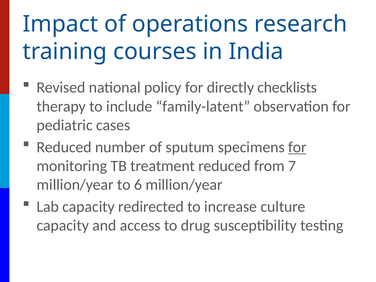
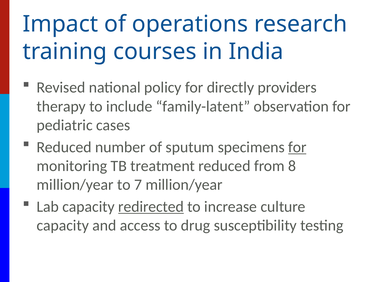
checklists: checklists -> providers
7: 7 -> 8
6: 6 -> 7
redirected underline: none -> present
